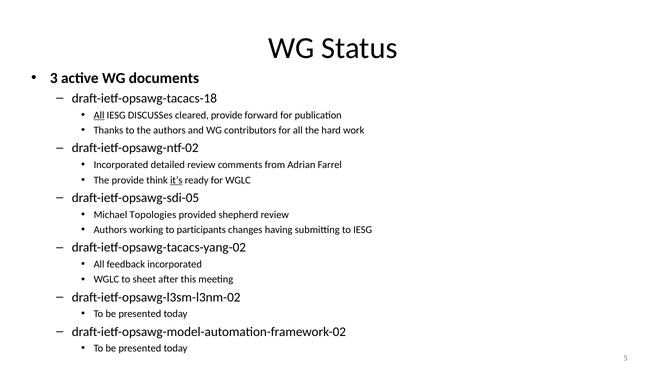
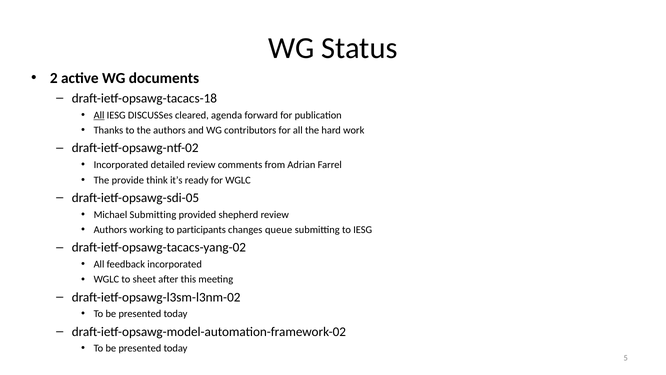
3: 3 -> 2
cleared provide: provide -> agenda
it’s underline: present -> none
Michael Topologies: Topologies -> Submitting
having: having -> queue
